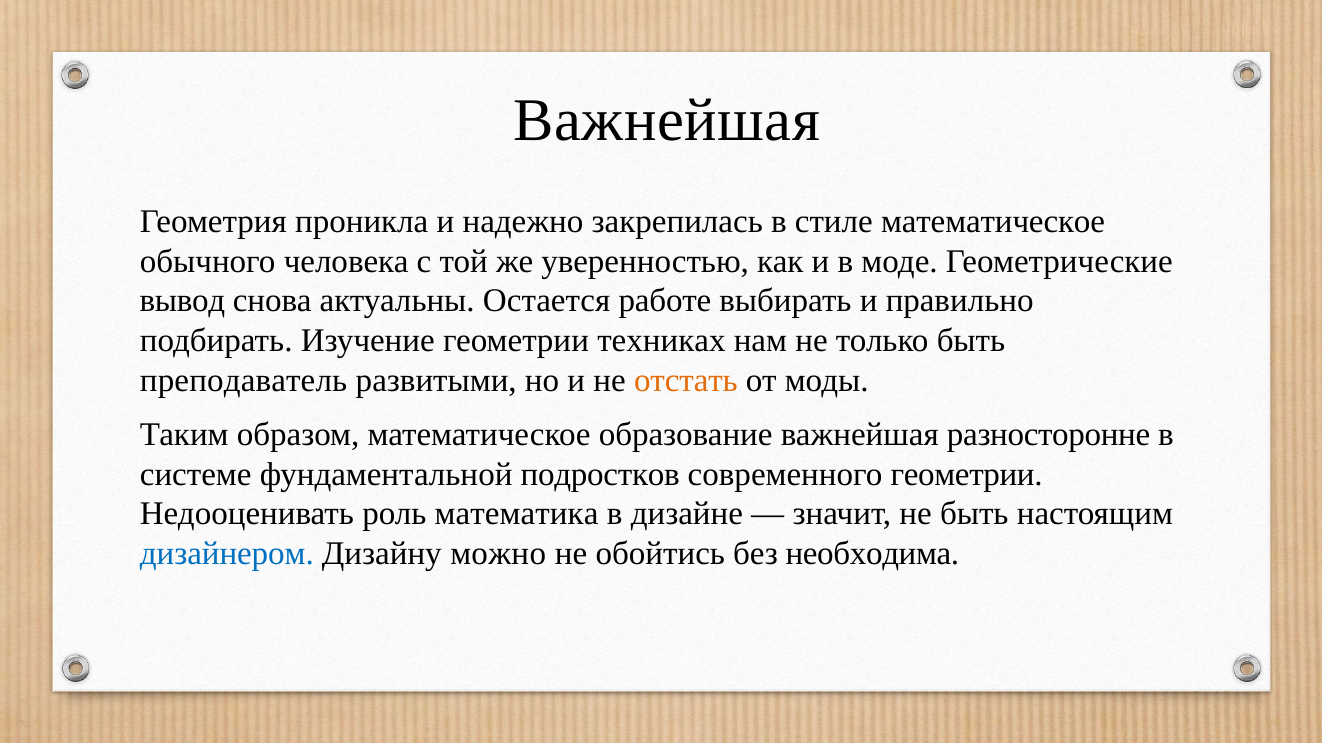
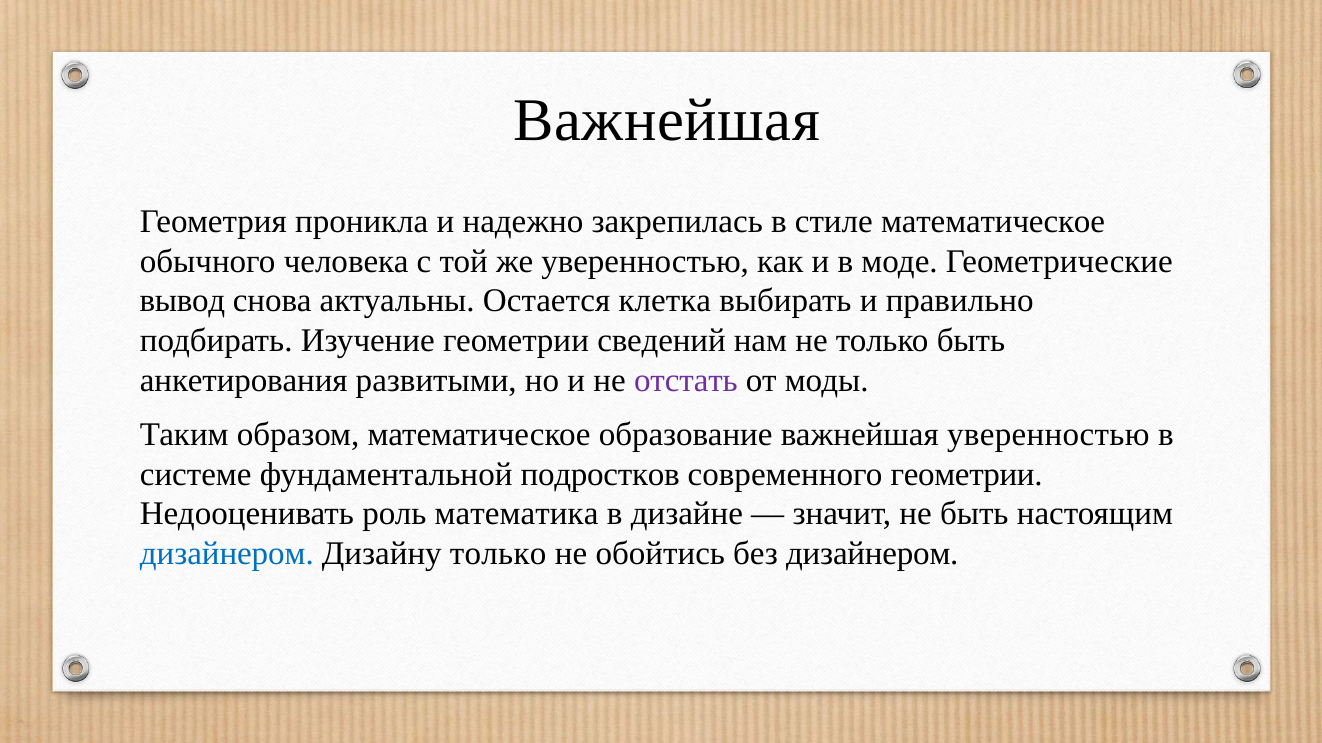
работе: работе -> клетка
техниках: техниках -> сведений
преподаватель: преподаватель -> анкетирования
отстать colour: orange -> purple
важнейшая разносторонне: разносторонне -> уверенностью
Дизайну можно: можно -> только
без необходима: необходима -> дизайнером
